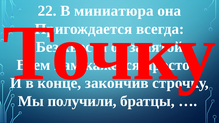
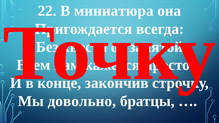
получили: получили -> довольно
